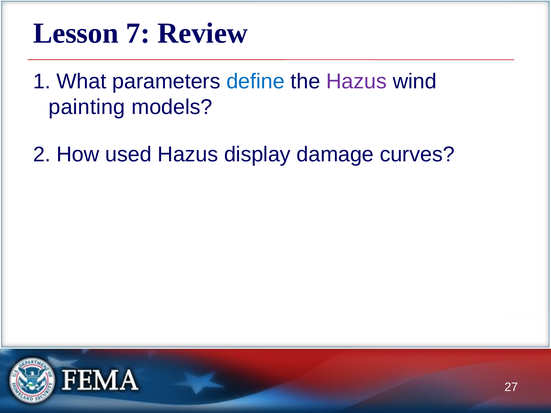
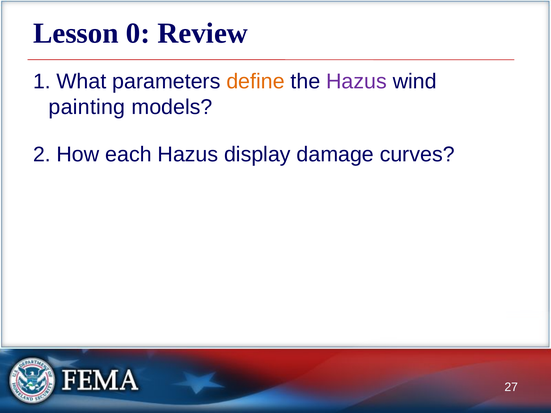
7: 7 -> 0
define colour: blue -> orange
used: used -> each
